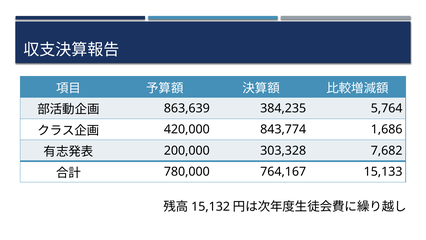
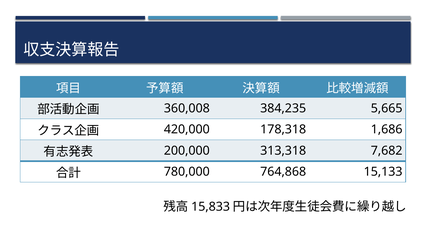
863,639: 863,639 -> 360,008
5,764: 5,764 -> 5,665
843,774: 843,774 -> 178,318
303,328: 303,328 -> 313,318
764,167: 764,167 -> 764,868
15,132: 15,132 -> 15,833
